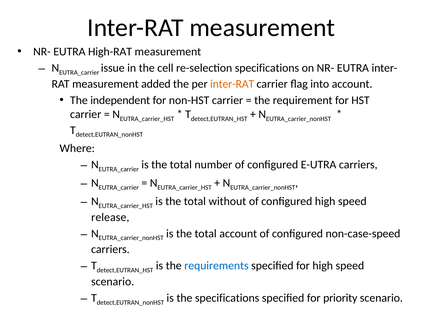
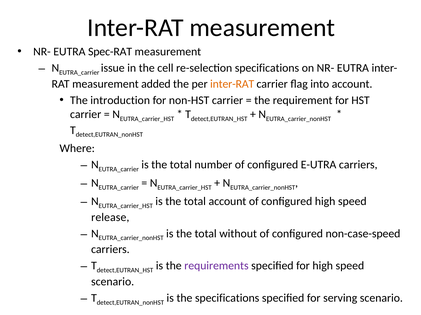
High-RAT: High-RAT -> Spec-RAT
independent: independent -> introduction
total without: without -> account
total account: account -> without
requirements colour: blue -> purple
priority: priority -> serving
